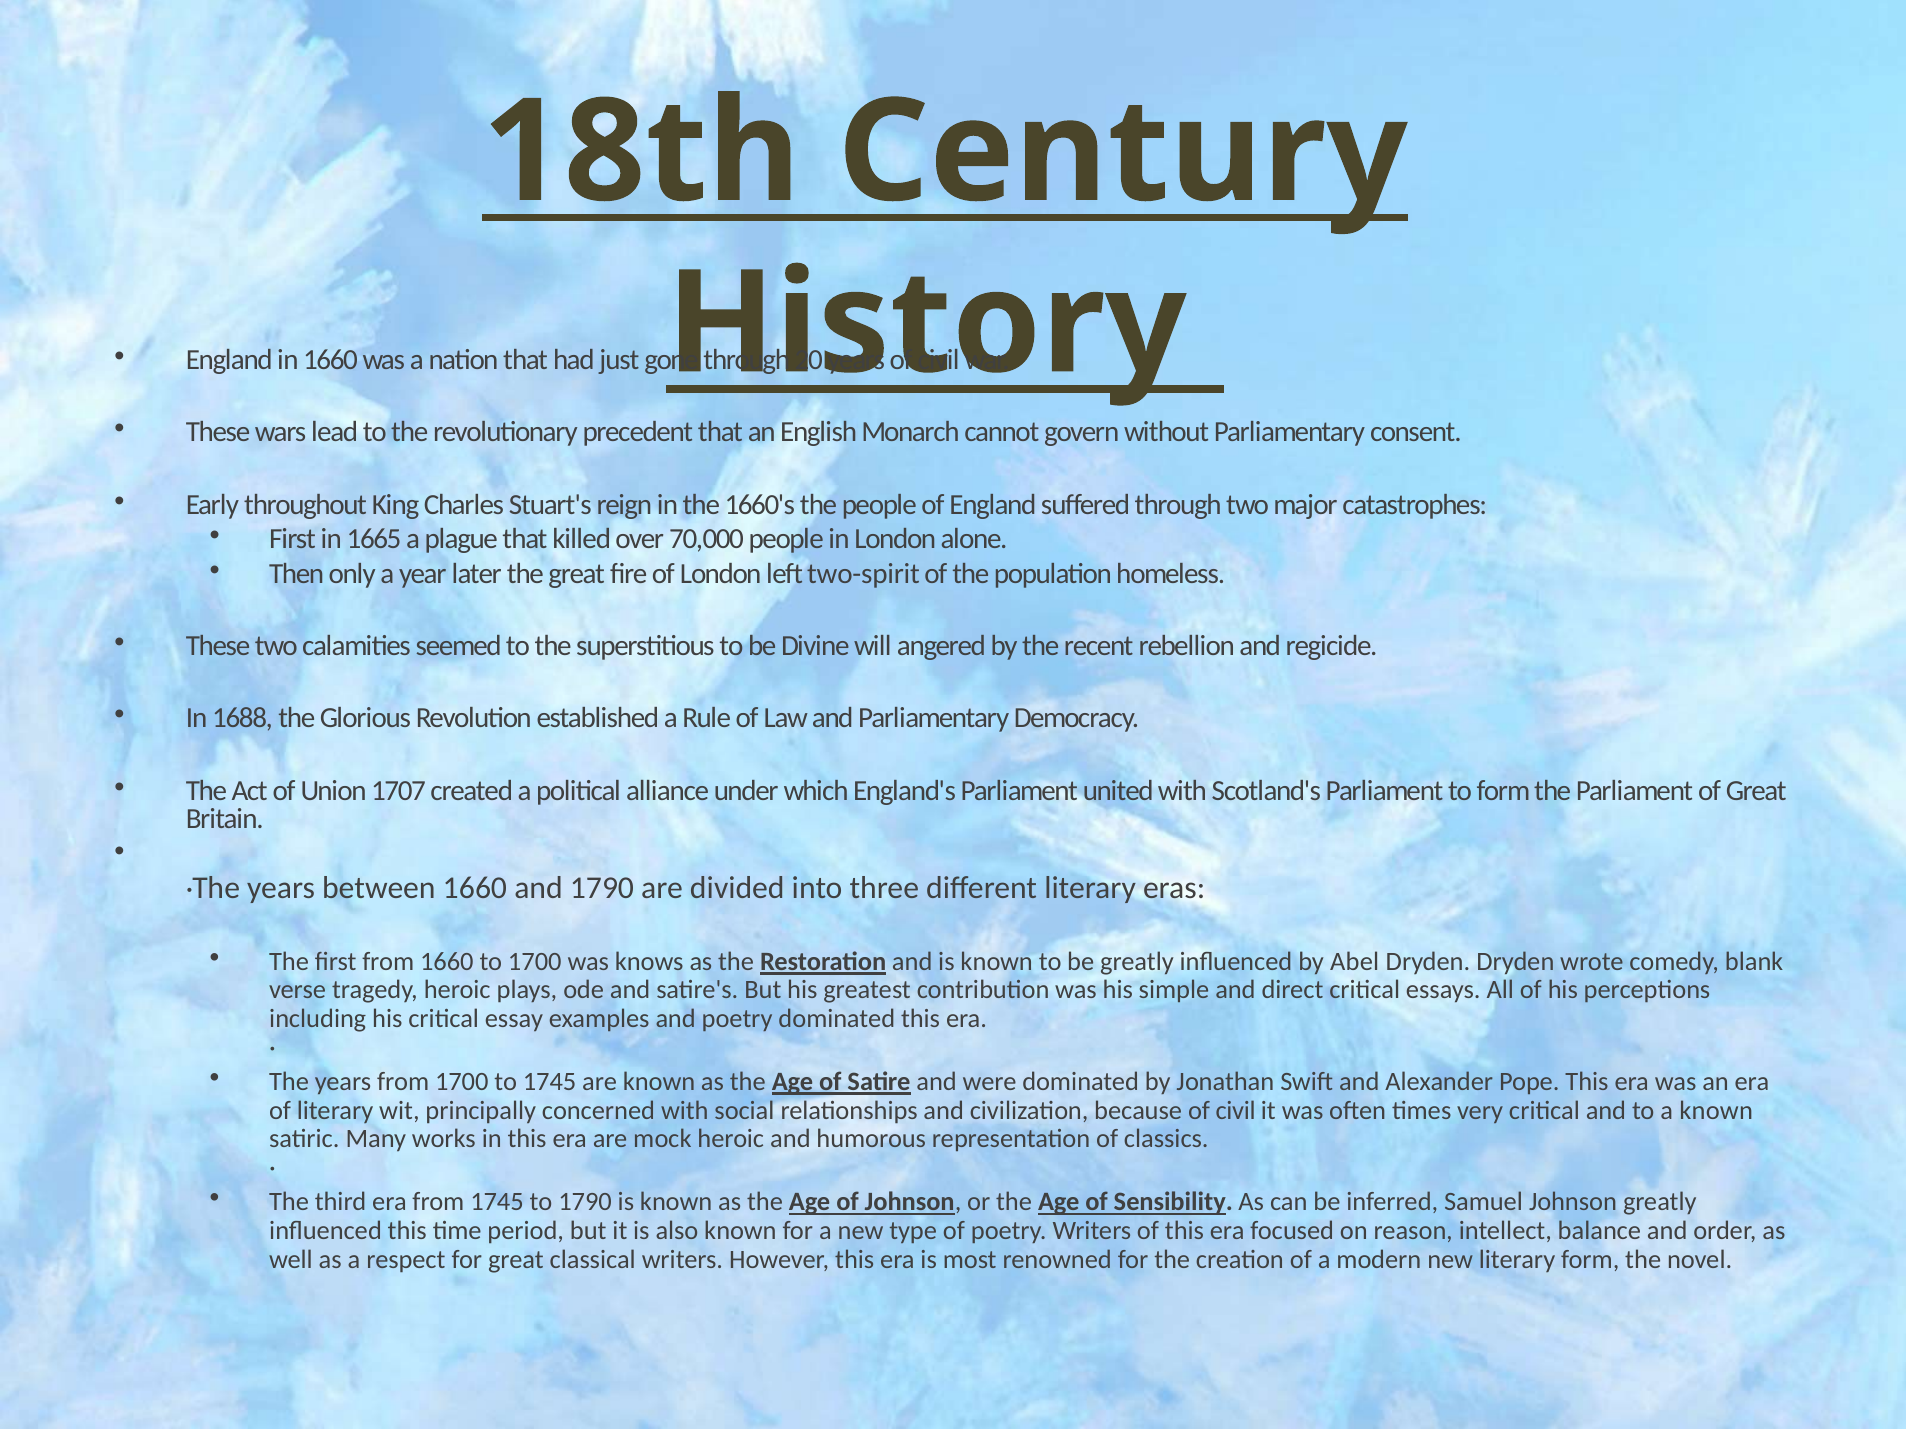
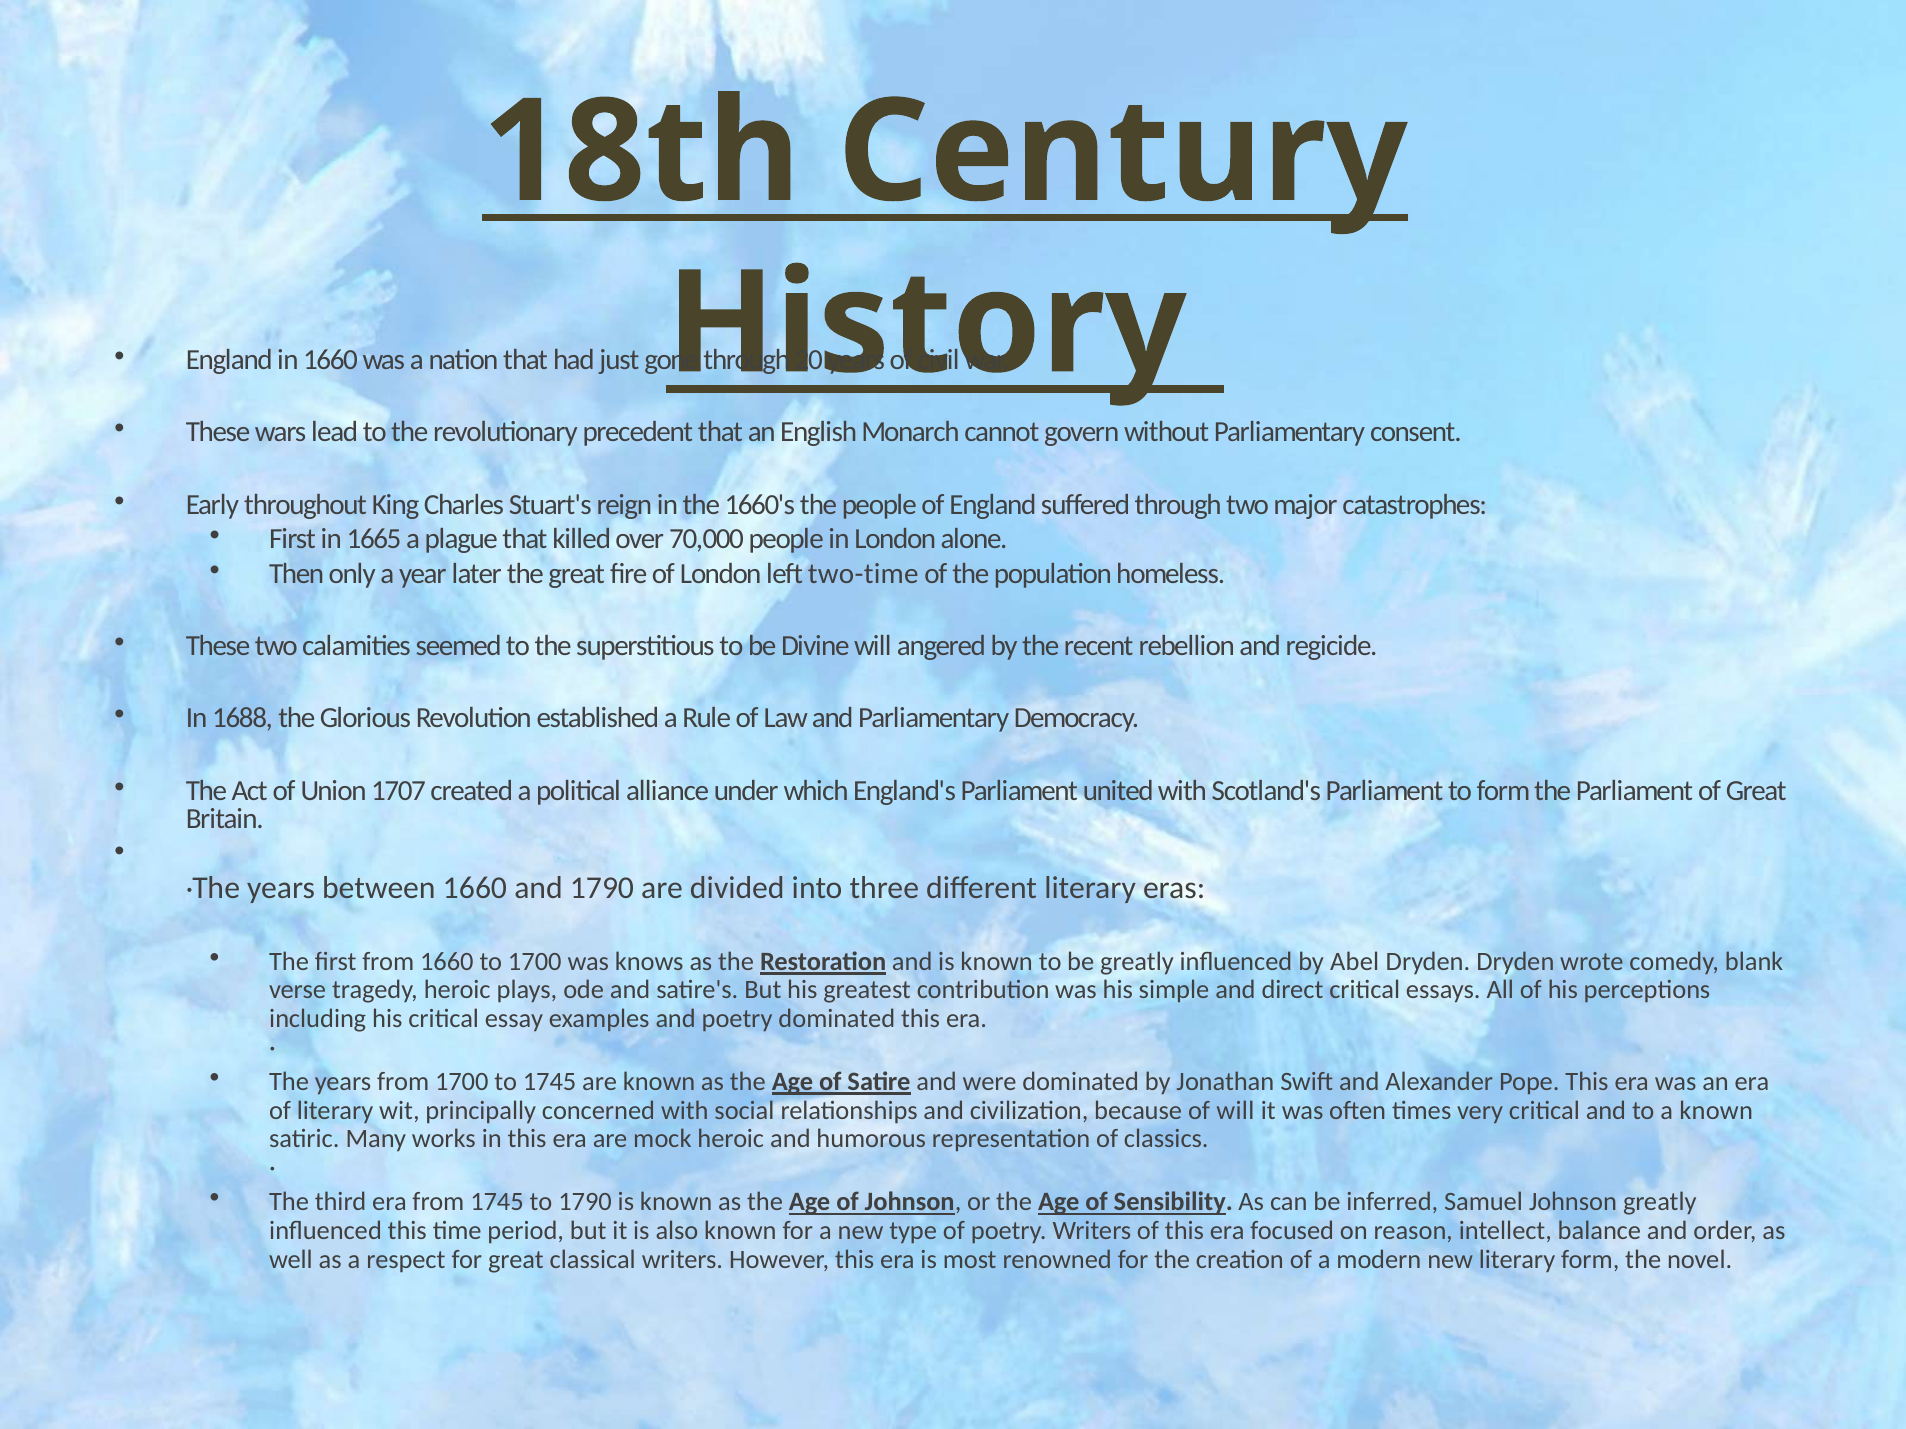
two-spirit: two-spirit -> two-time
because of civil: civil -> will
